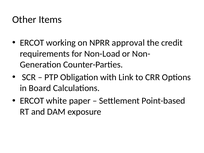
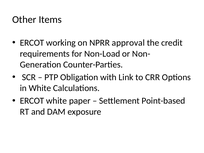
in Board: Board -> White
